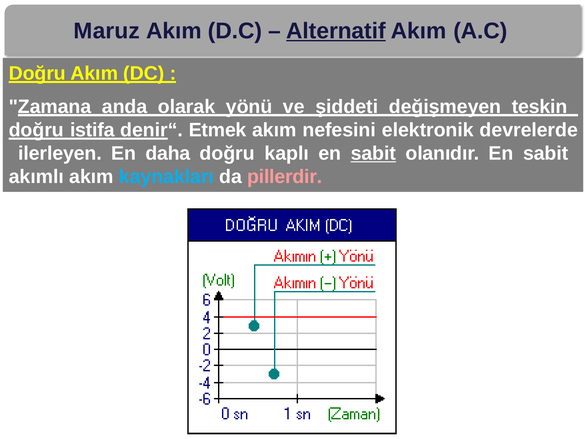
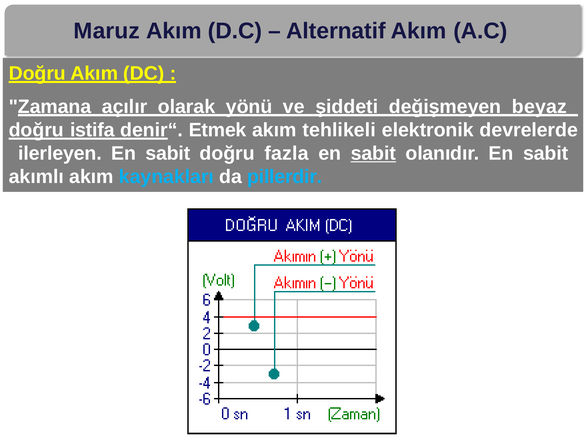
Alternatif underline: present -> none
anda: anda -> açılır
teskin: teskin -> beyaz
nefesini: nefesini -> tehlikeli
daha at (168, 153): daha -> sabit
kaplı: kaplı -> fazla
pillerdir colour: pink -> light blue
